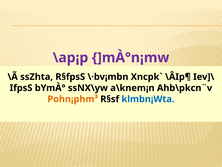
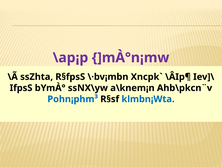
Pohn¡phm³ colour: orange -> blue
